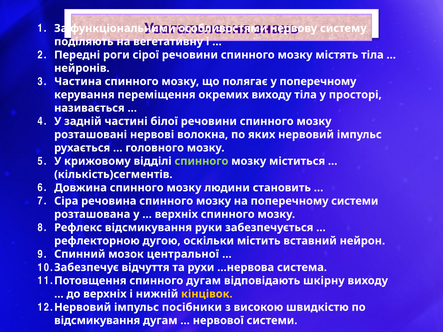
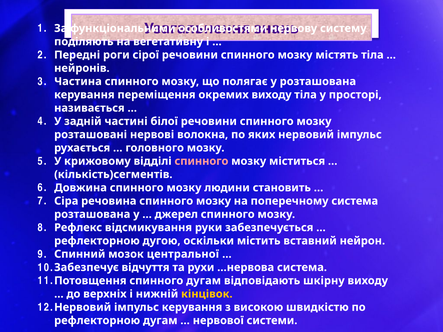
у поперечному: поперечному -> розташована
спинного at (201, 161) colour: light green -> pink
поперечному системи: системи -> система
верхніх at (176, 214): верхніх -> джерел
імпульс посібники: посібники -> керування
відсмикування at (97, 321): відсмикування -> рефлекторною
